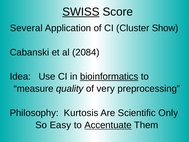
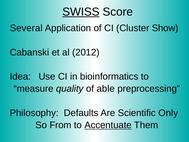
2084: 2084 -> 2012
bioinformatics underline: present -> none
very: very -> able
Kurtosis: Kurtosis -> Defaults
Easy: Easy -> From
